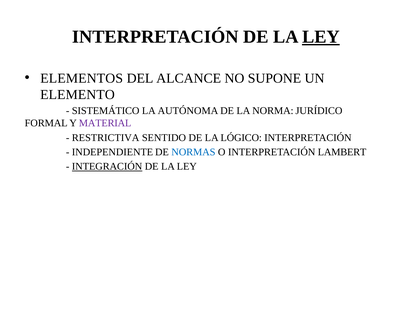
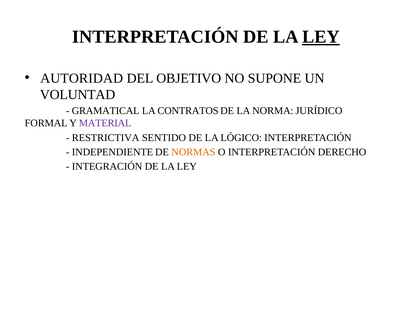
ELEMENTOS: ELEMENTOS -> AUTORIDAD
ALCANCE: ALCANCE -> OBJETIVO
ELEMENTO: ELEMENTO -> VOLUNTAD
SISTEMÁTICO: SISTEMÁTICO -> GRAMATICAL
AUTÓNOMA: AUTÓNOMA -> CONTRATOS
NORMAS colour: blue -> orange
LAMBERT: LAMBERT -> DERECHO
INTEGRACIÓN underline: present -> none
